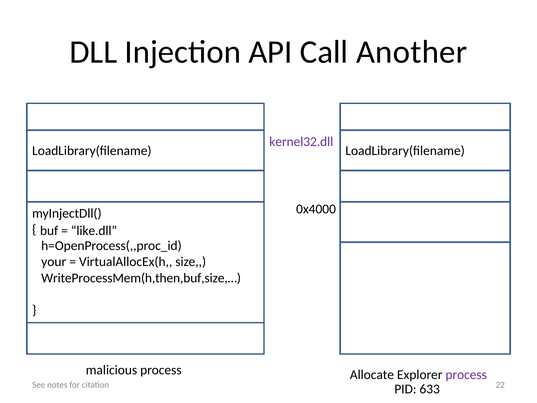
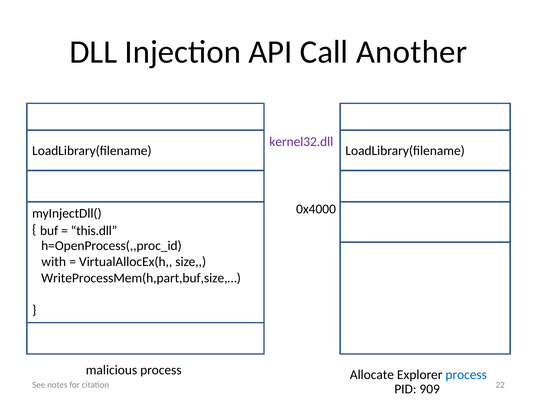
like.dll: like.dll -> this.dll
your: your -> with
WriteProcessMem(h,then,buf,size,…: WriteProcessMem(h,then,buf,size,… -> WriteProcessMem(h,part,buf,size,…
process at (466, 374) colour: purple -> blue
633: 633 -> 909
